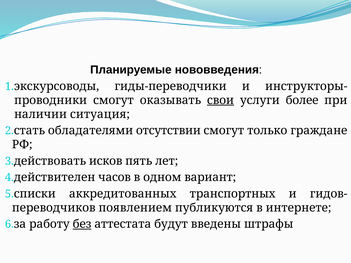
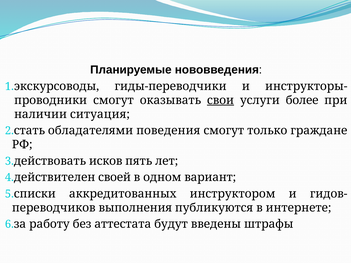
отсутствии: отсутствии -> поведения
часов: часов -> своей
транспортных: транспортных -> инструктором
появлением: появлением -> выполнения
без underline: present -> none
